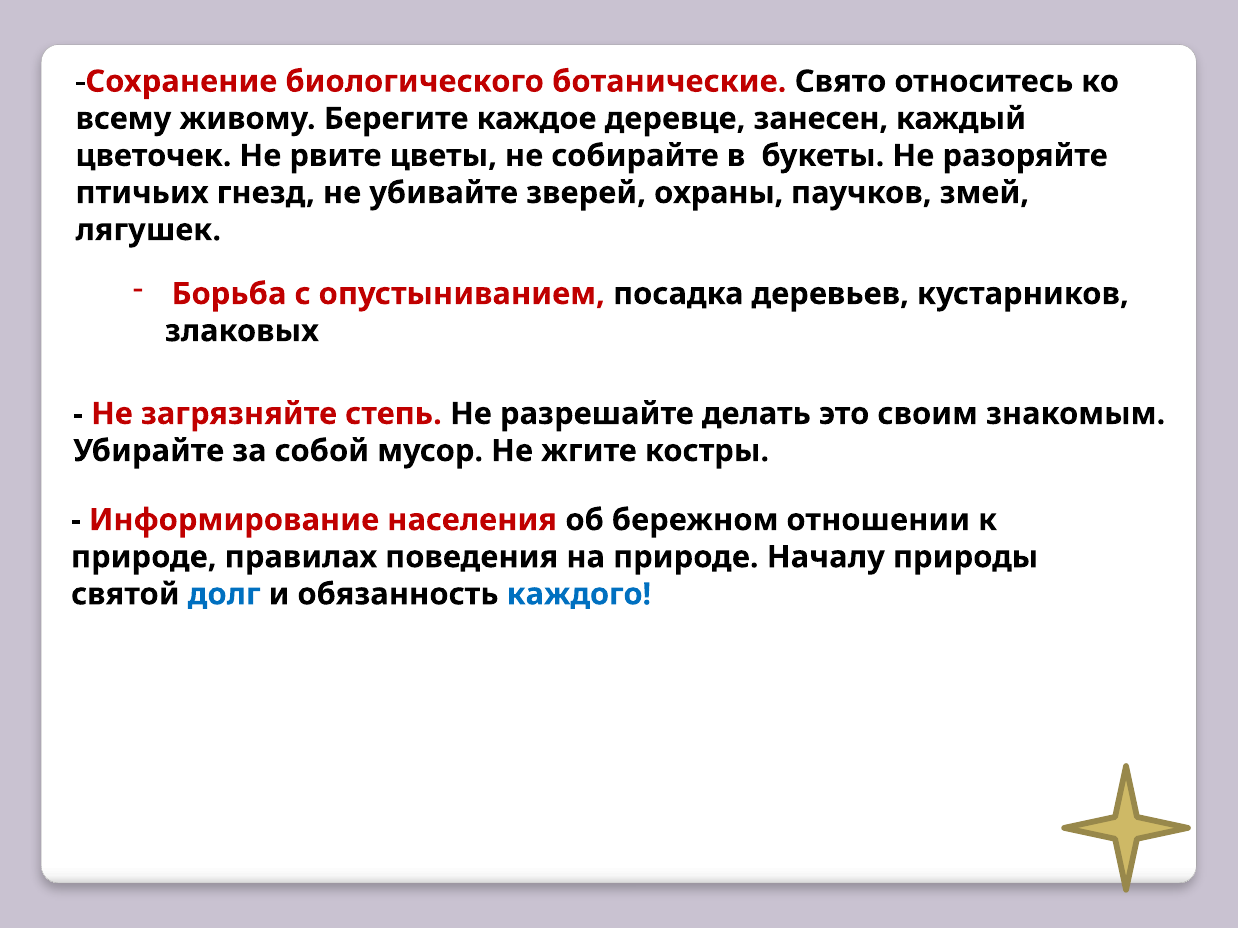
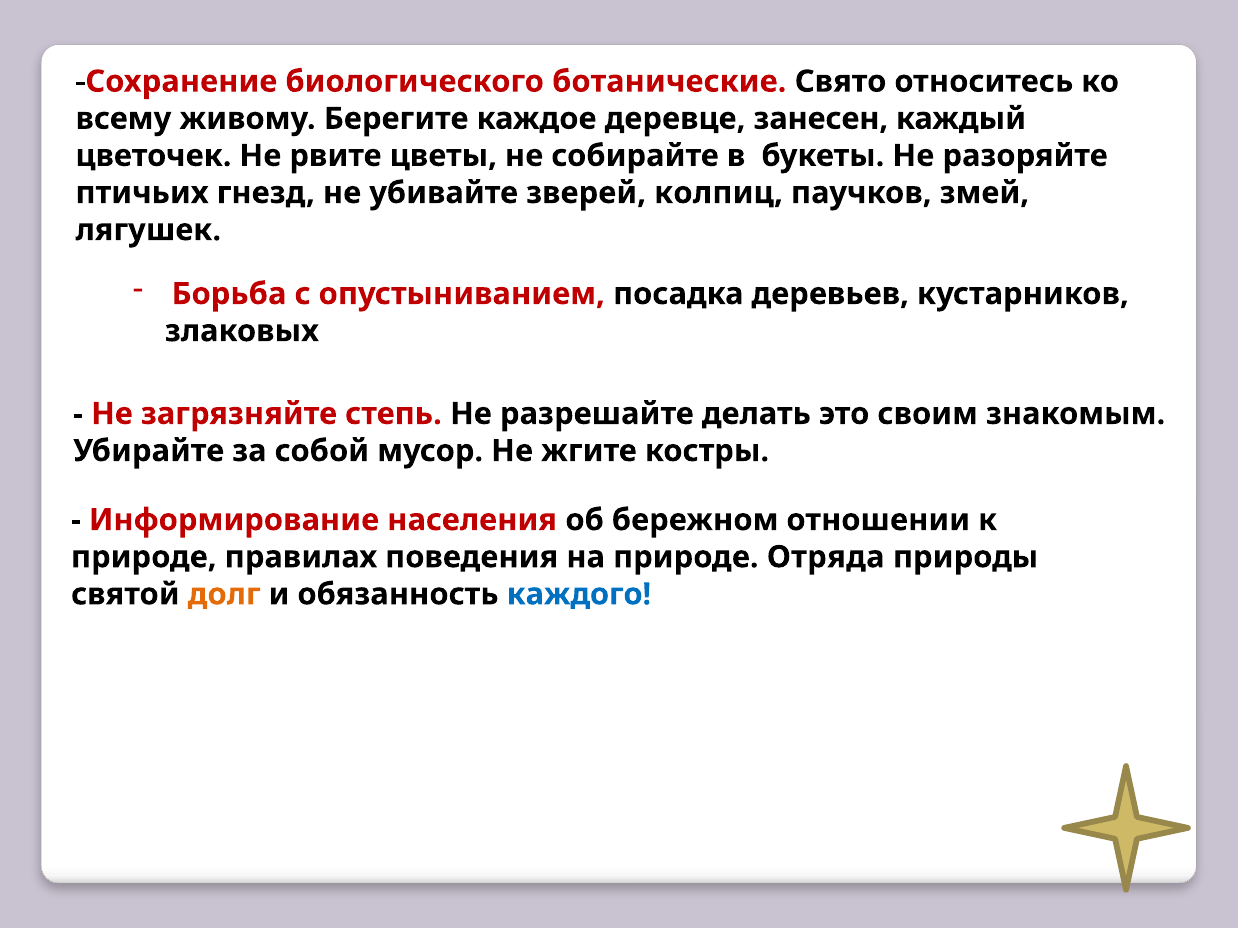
охраны: охраны -> колпиц
Началу: Началу -> Отряда
долг colour: blue -> orange
